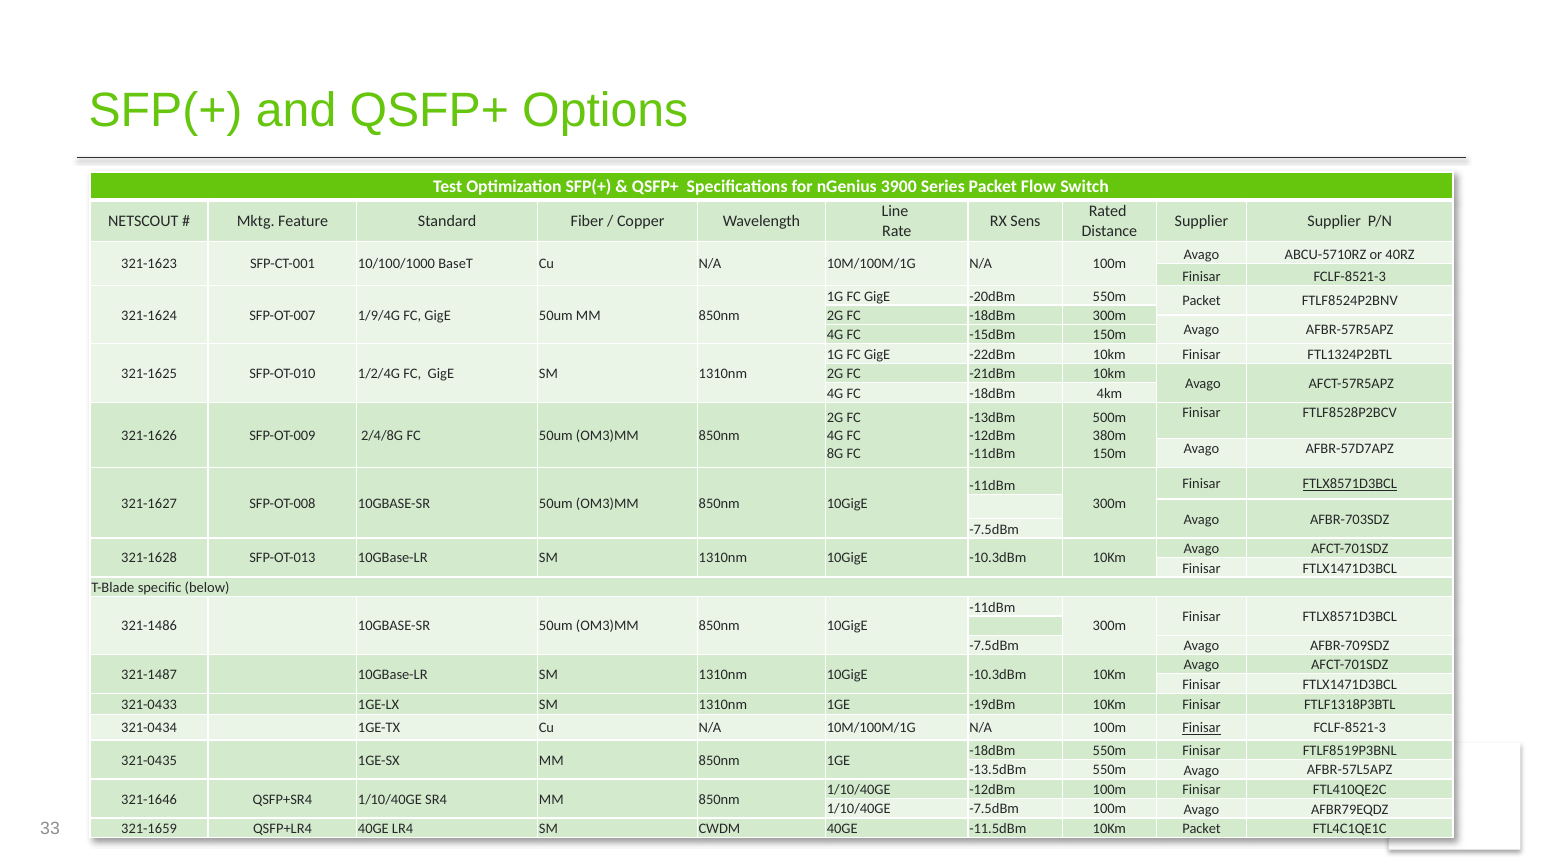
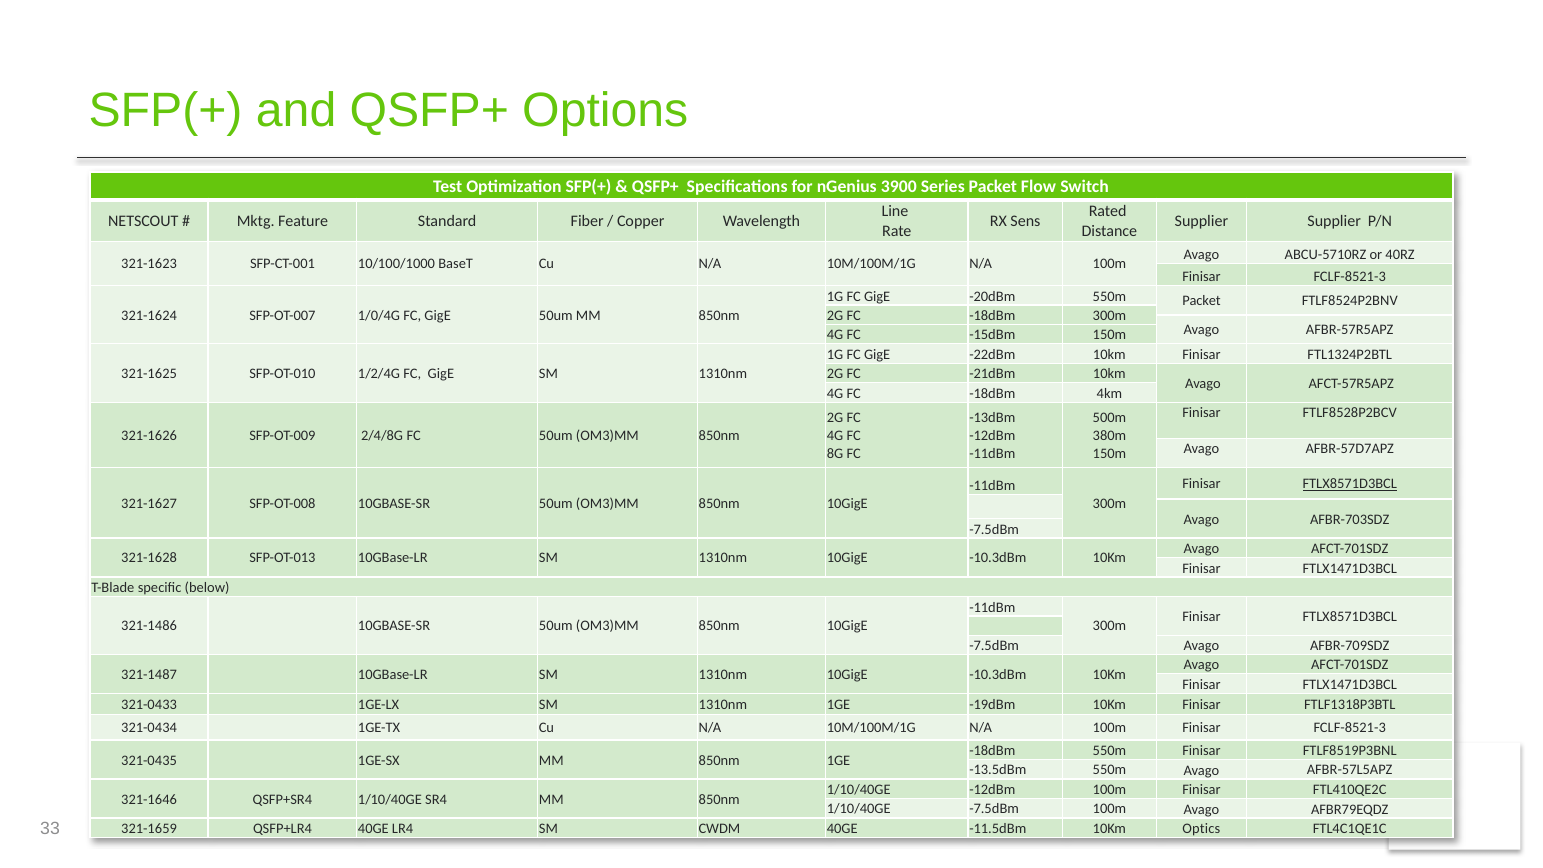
1/9/4G: 1/9/4G -> 1/0/4G
Finisar at (1201, 728) underline: present -> none
10Km Packet: Packet -> Optics
